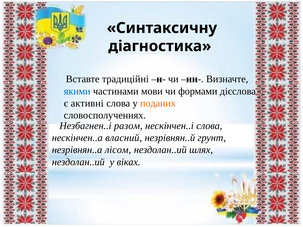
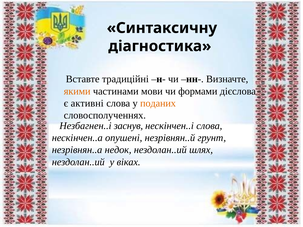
якими colour: blue -> orange
разом: разом -> заснув
власний: власний -> опушені
лісом: лісом -> недок
